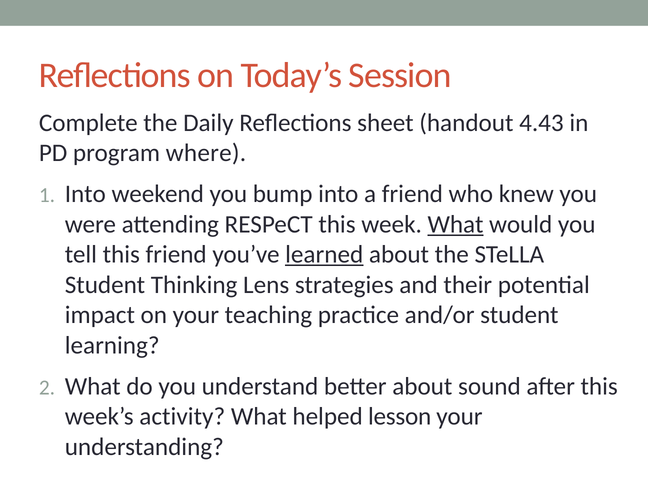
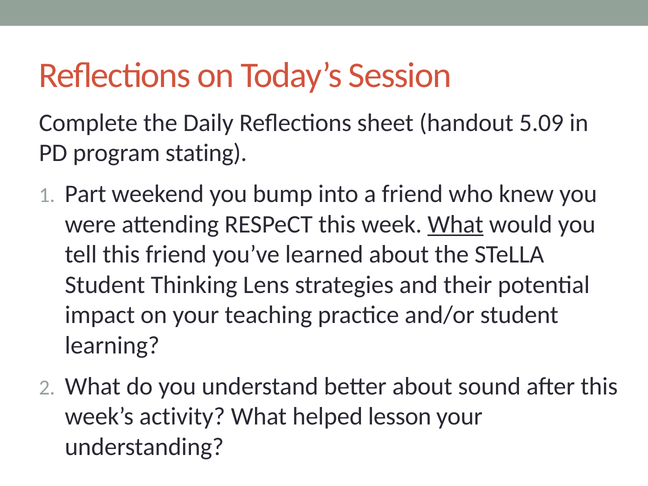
4.43: 4.43 -> 5.09
where: where -> stating
Into at (85, 194): Into -> Part
learned underline: present -> none
